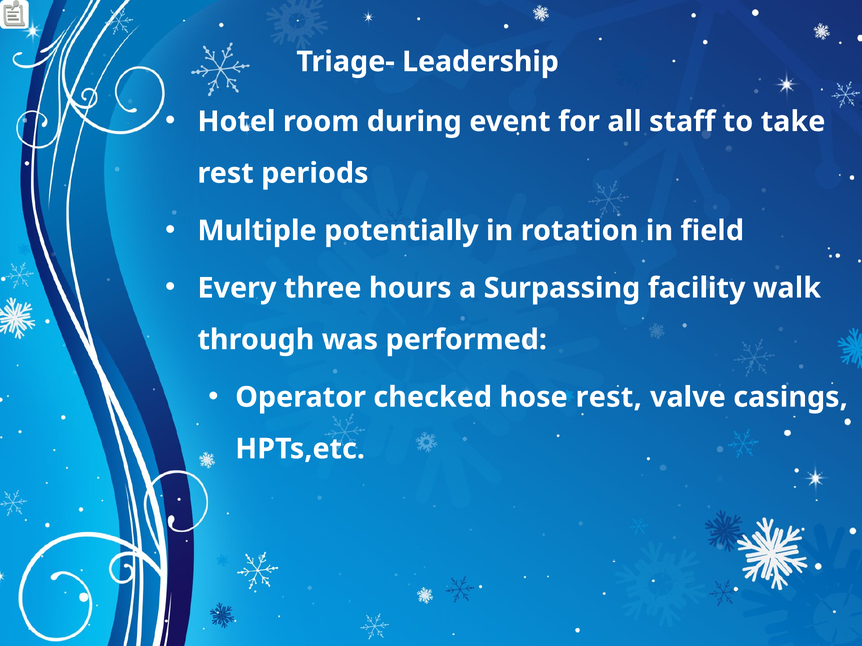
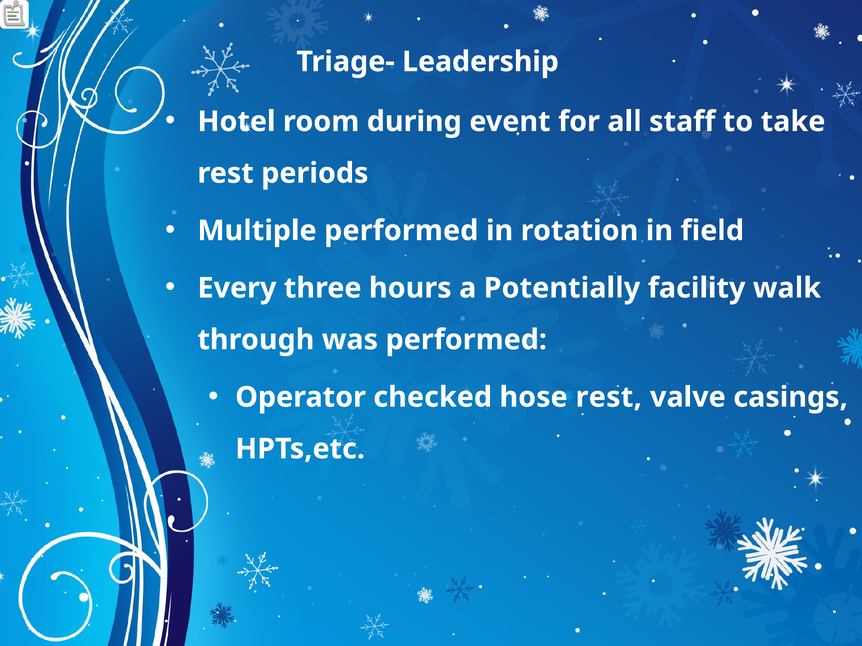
Multiple potentially: potentially -> performed
Surpassing: Surpassing -> Potentially
